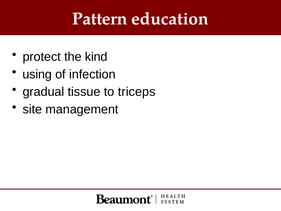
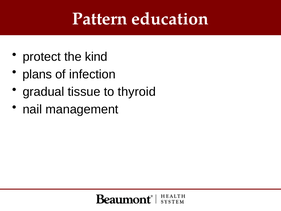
using: using -> plans
triceps: triceps -> thyroid
site: site -> nail
